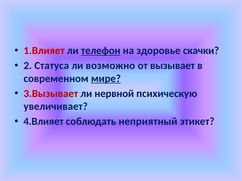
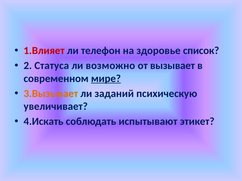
телефон underline: present -> none
скачки: скачки -> список
3.Вызывает colour: red -> orange
нервной: нервной -> заданий
4.Влияет: 4.Влияет -> 4.Искать
неприятный: неприятный -> испытывают
